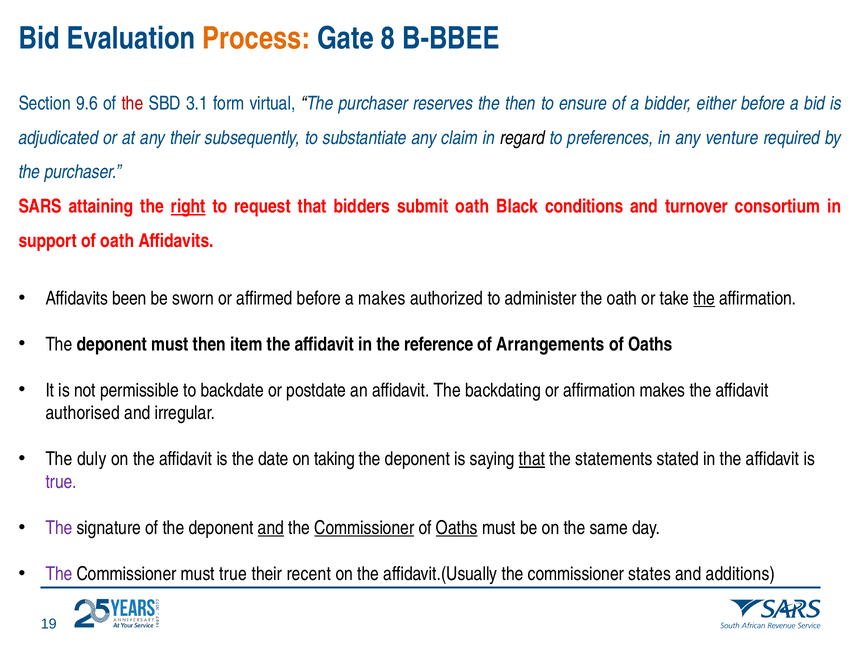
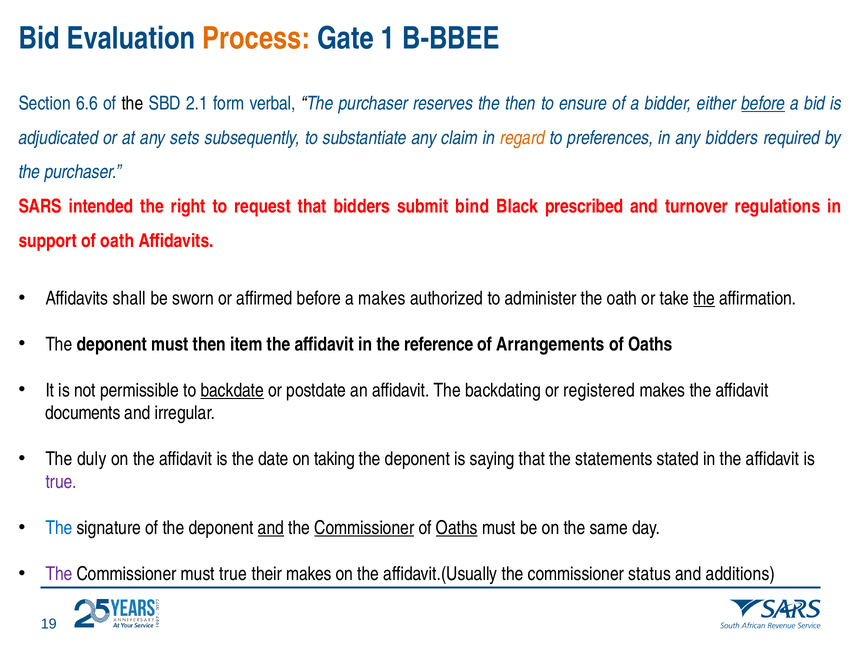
8: 8 -> 1
9.6: 9.6 -> 6.6
the at (132, 103) colour: red -> black
3.1: 3.1 -> 2.1
virtual: virtual -> verbal
before at (763, 103) underline: none -> present
any their: their -> sets
regard colour: black -> orange
any venture: venture -> bidders
attaining: attaining -> intended
right underline: present -> none
submit oath: oath -> bind
conditions: conditions -> prescribed
consortium: consortium -> regulations
been: been -> shall
backdate underline: none -> present
or affirmation: affirmation -> registered
authorised: authorised -> documents
that at (532, 459) underline: present -> none
The at (59, 528) colour: purple -> blue
their recent: recent -> makes
states: states -> status
